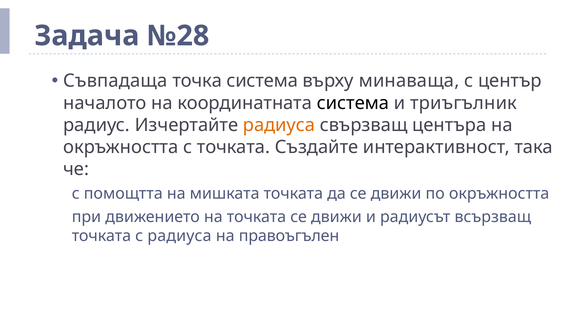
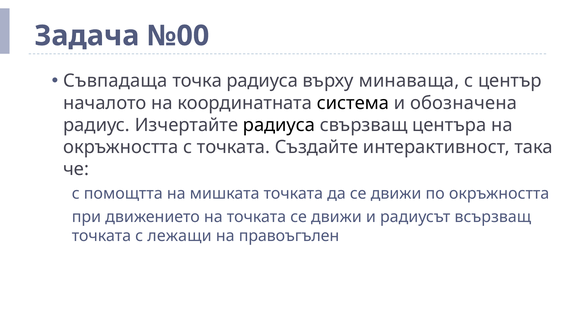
№28: №28 -> №00
точка система: система -> радиуса
триъгълник: триъгълник -> обозначена
радиуса at (279, 125) colour: orange -> black
с радиуса: радиуса -> лежащи
